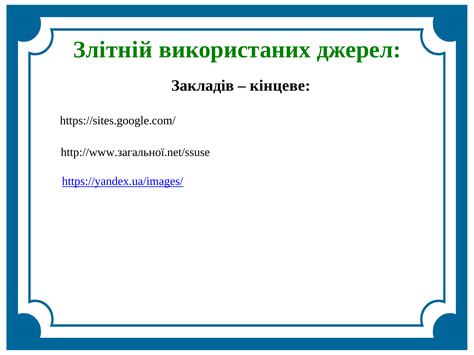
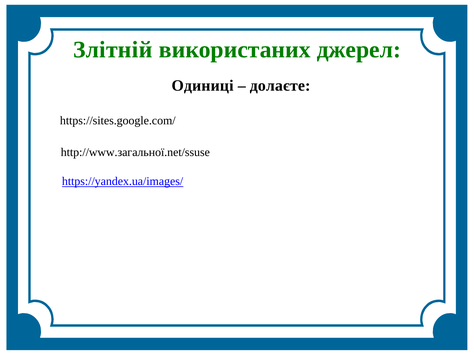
Закладів: Закладів -> Одиниці
кінцеве: кінцеве -> долаєте
